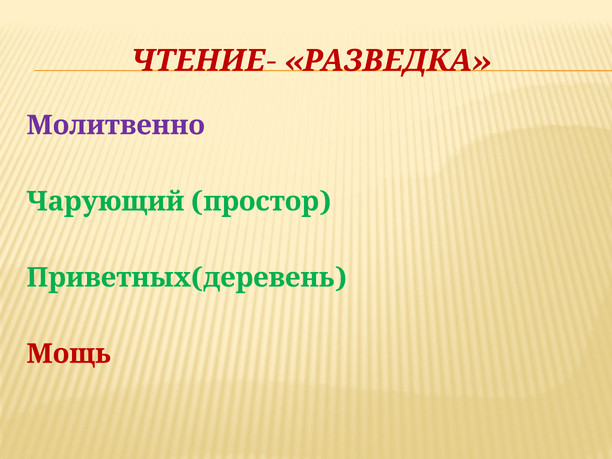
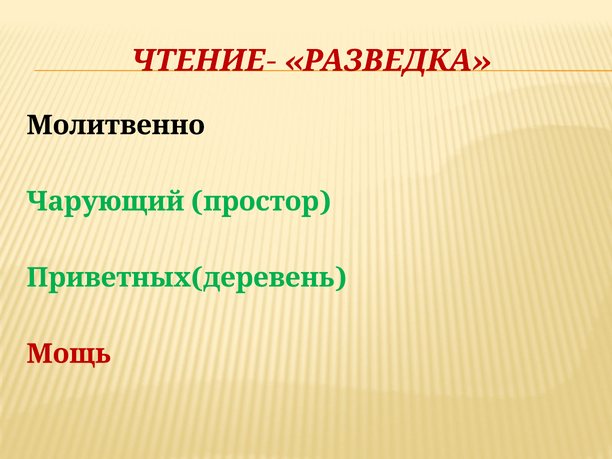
Молитвенно colour: purple -> black
